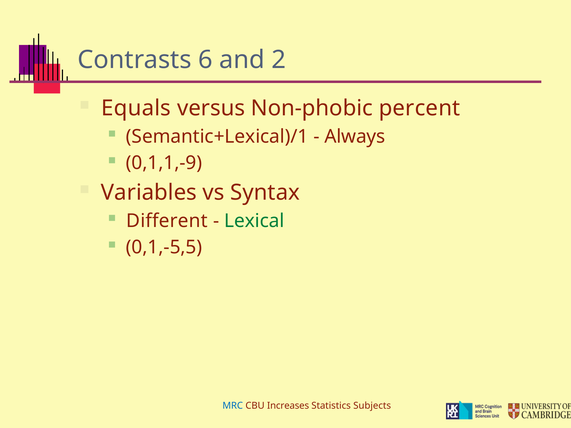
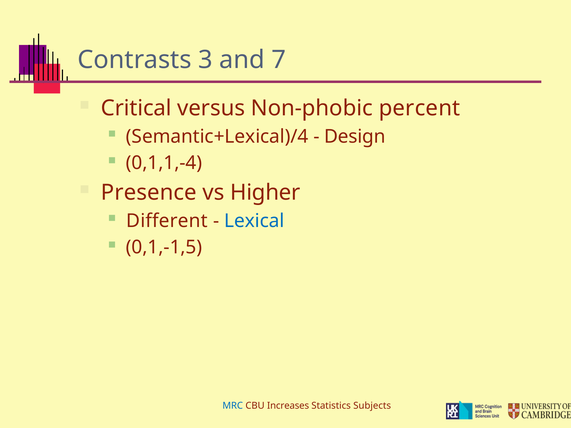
6: 6 -> 3
2: 2 -> 7
Equals: Equals -> Critical
Semantic+Lexical)/1: Semantic+Lexical)/1 -> Semantic+Lexical)/4
Always: Always -> Design
0,1,1,-9: 0,1,1,-9 -> 0,1,1,-4
Variables: Variables -> Presence
Syntax: Syntax -> Higher
Lexical colour: green -> blue
0,1,-5,5: 0,1,-5,5 -> 0,1,-1,5
